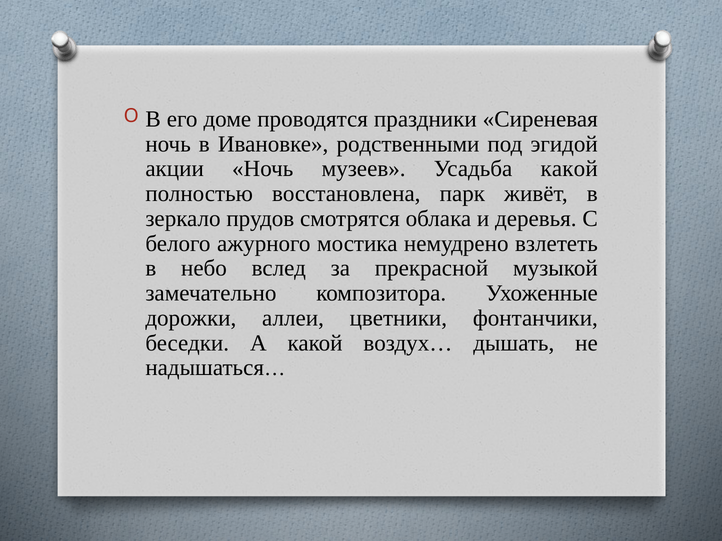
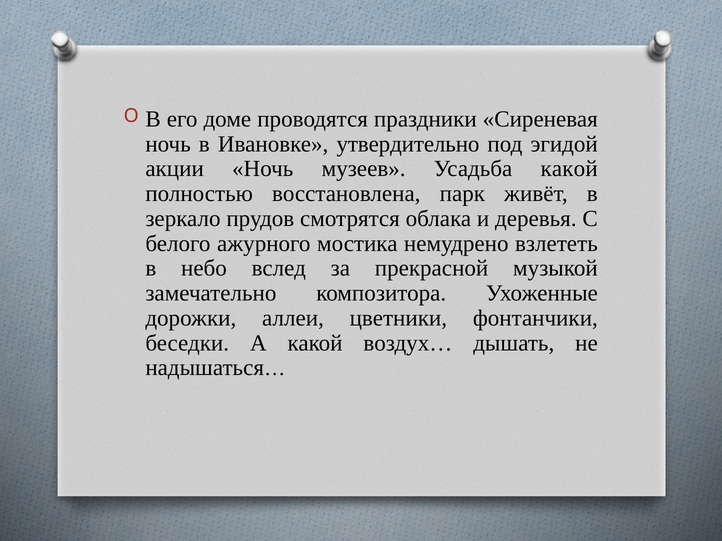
родственными: родственными -> утвердительно
